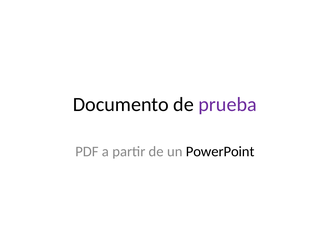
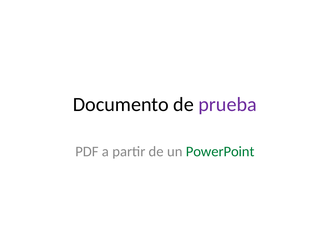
PowerPoint colour: black -> green
